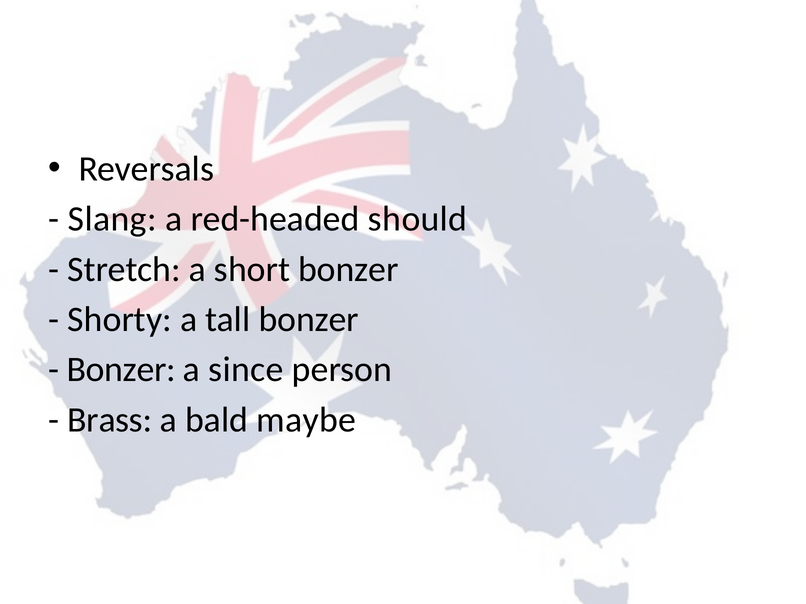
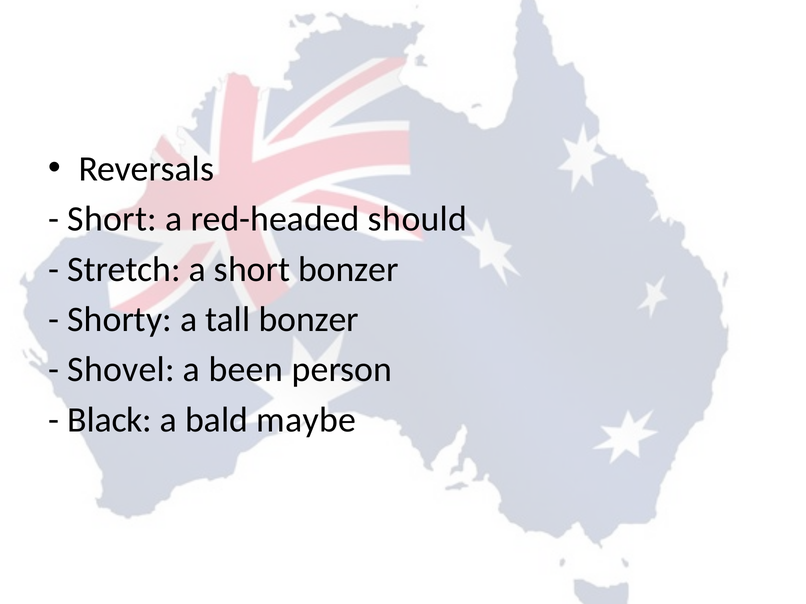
Slang at (112, 219): Slang -> Short
Bonzer at (121, 370): Bonzer -> Shovel
since: since -> been
Brass: Brass -> Black
